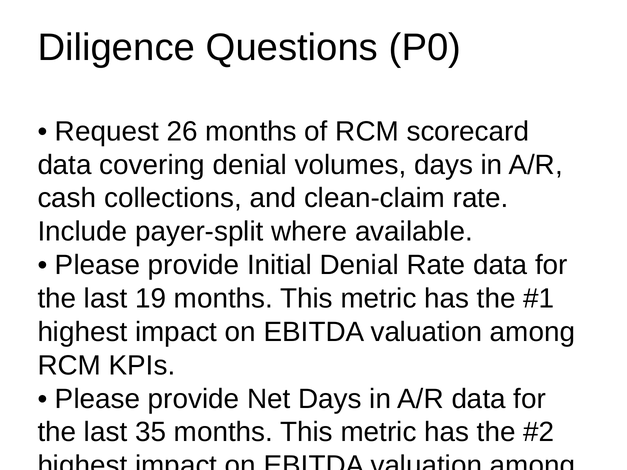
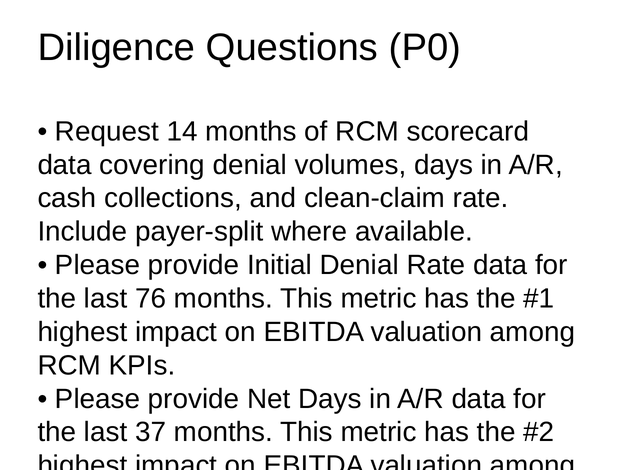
26: 26 -> 14
19: 19 -> 76
35: 35 -> 37
